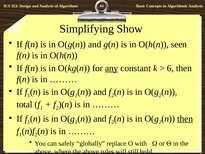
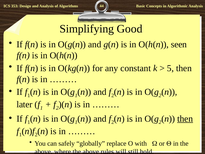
Show: Show -> Good
any underline: present -> none
6: 6 -> 5
total: total -> later
